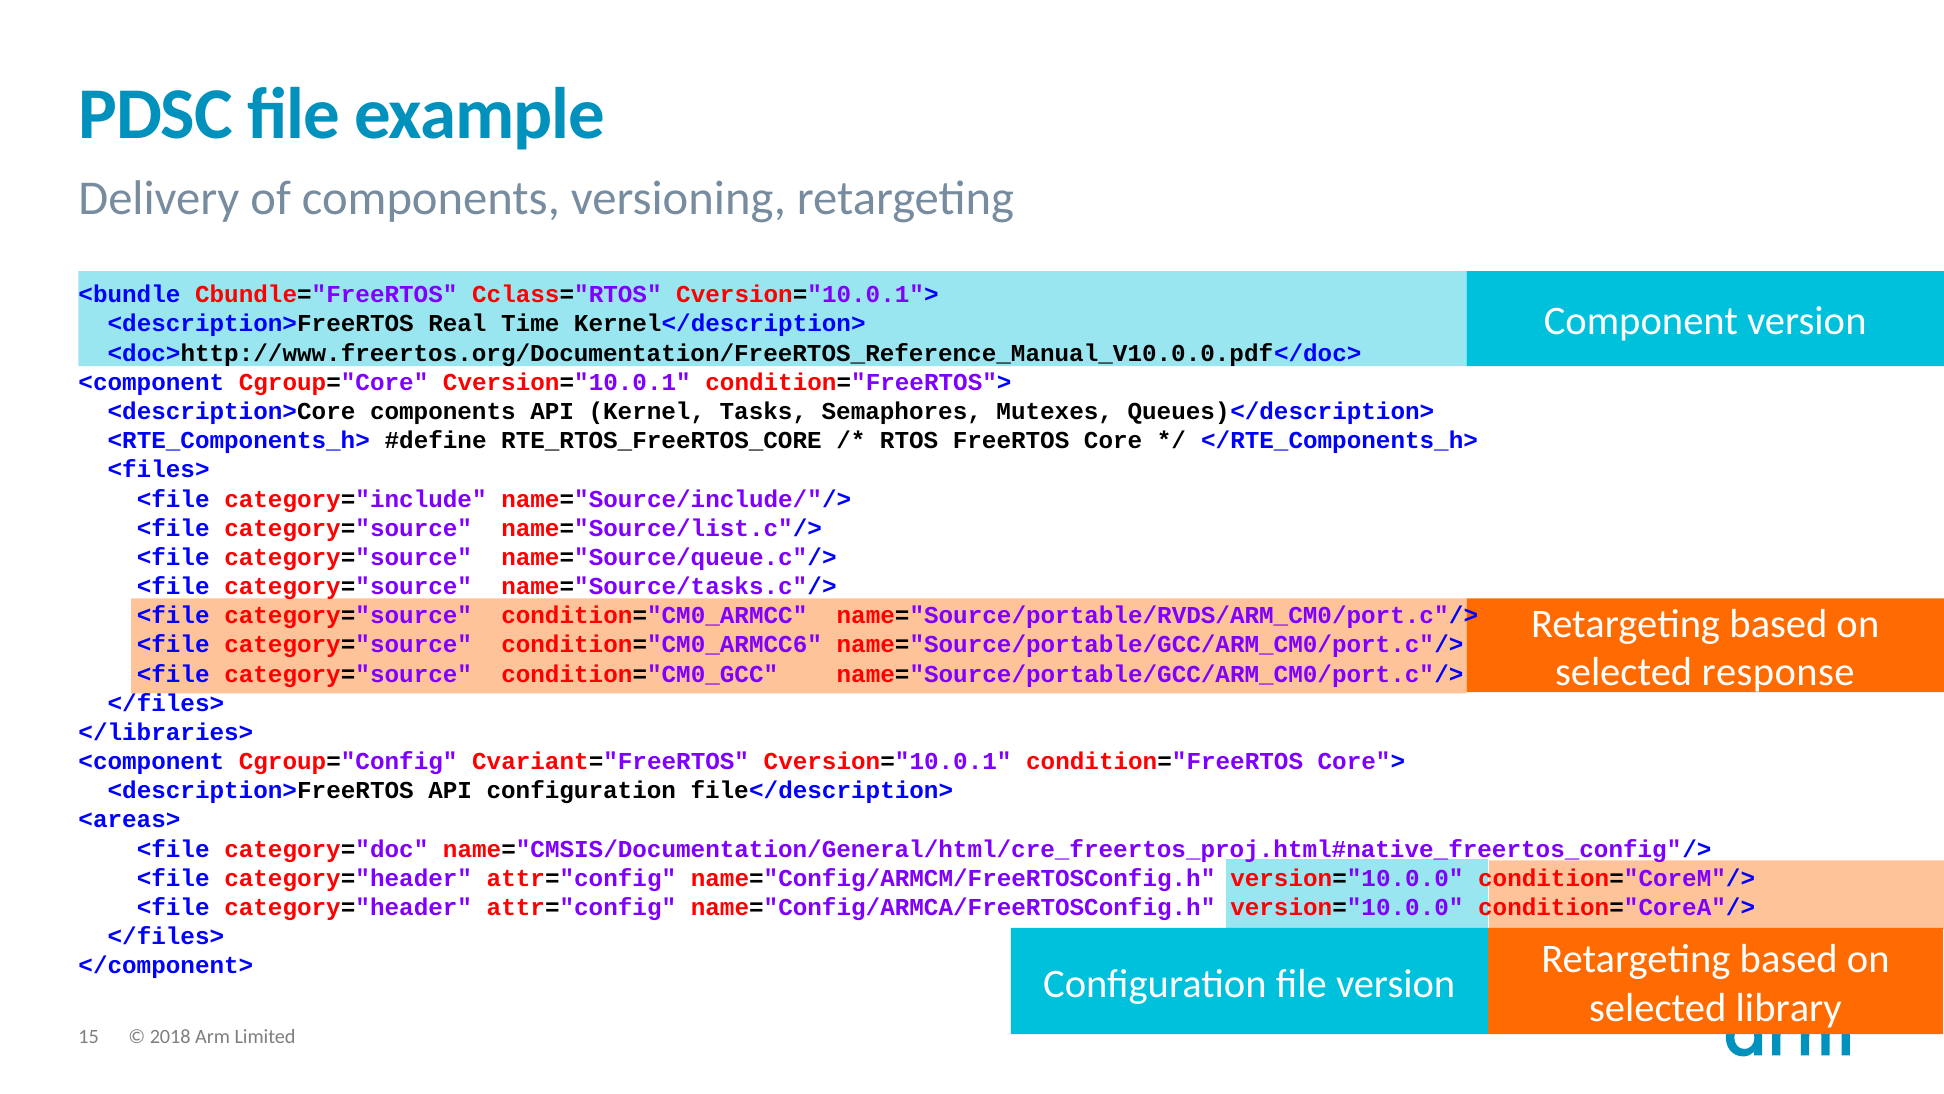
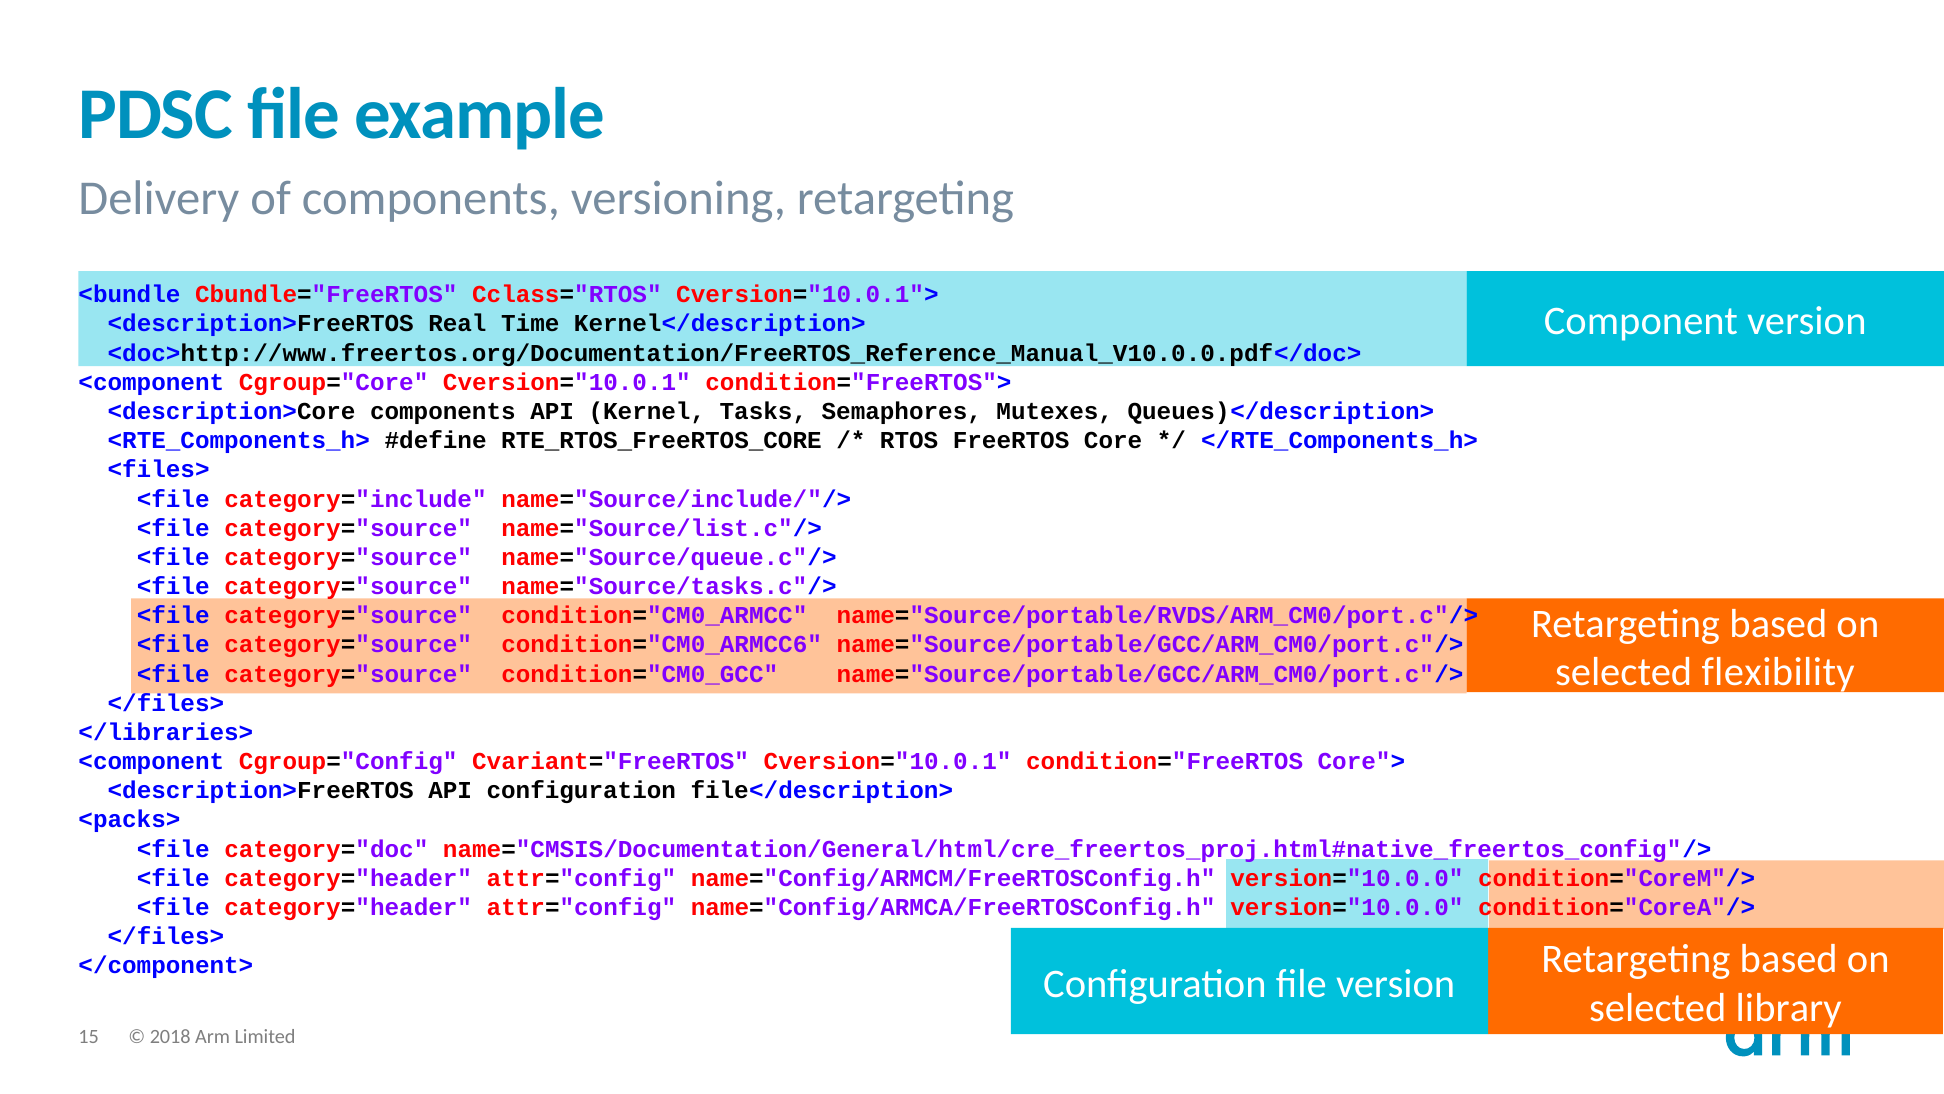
response: response -> flexibility
<areas>: <areas> -> <packs>
